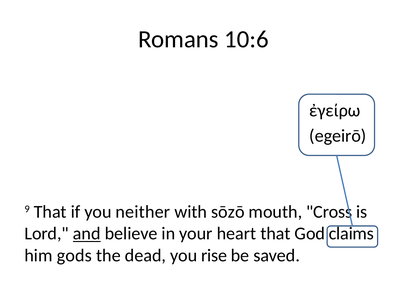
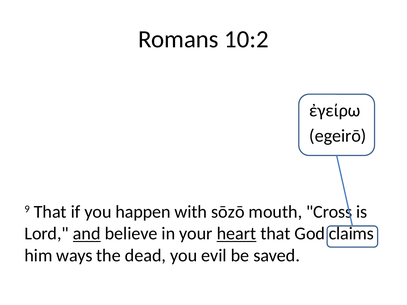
10:6: 10:6 -> 10:2
neither: neither -> happen
heart underline: none -> present
gods: gods -> ways
rise: rise -> evil
